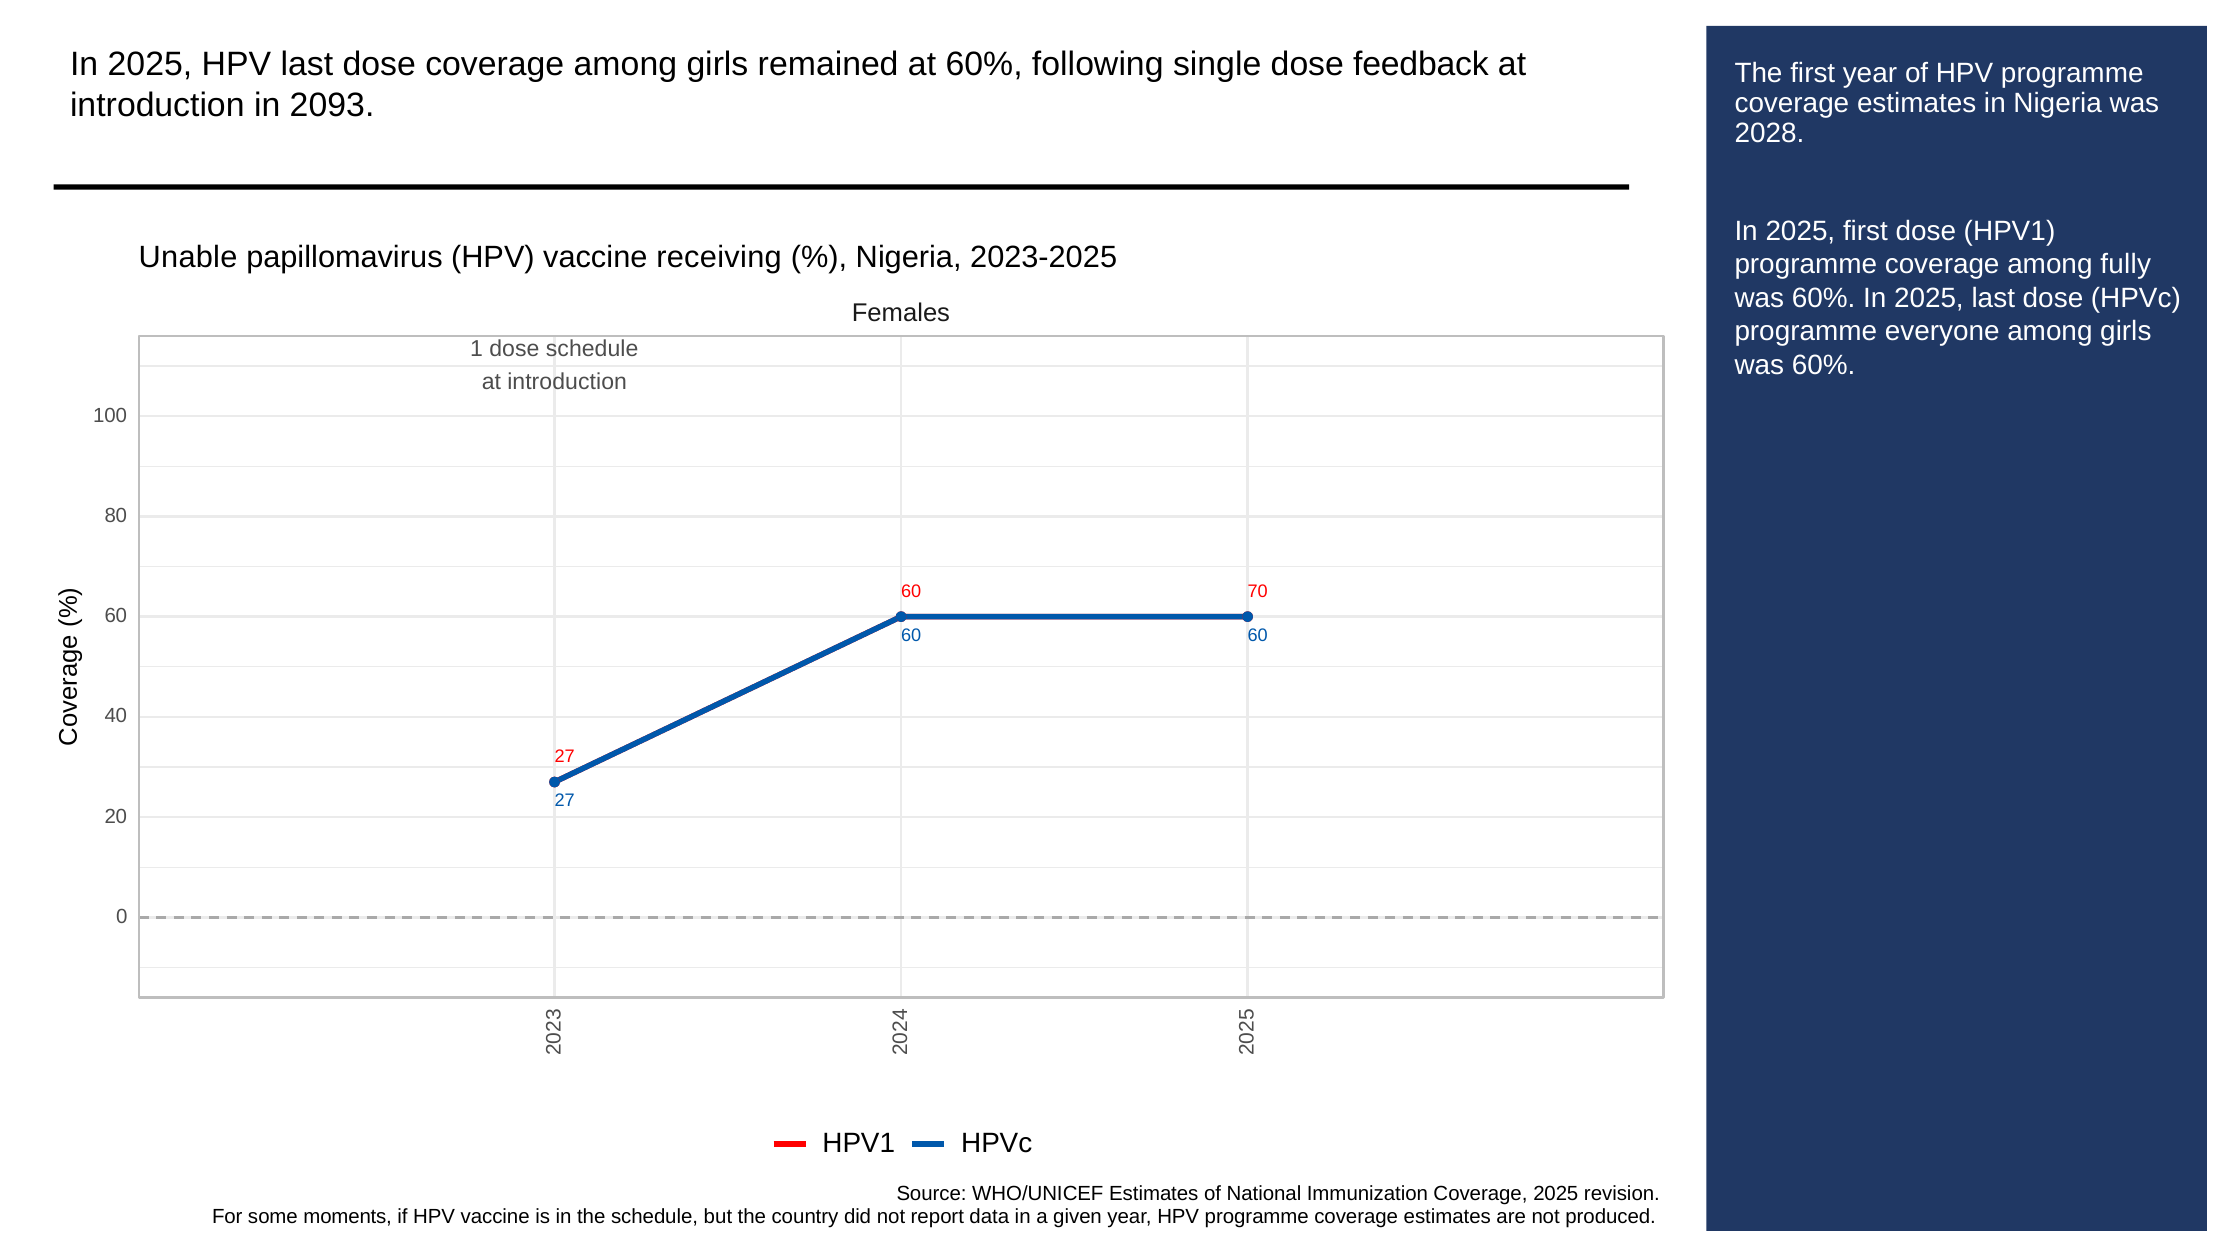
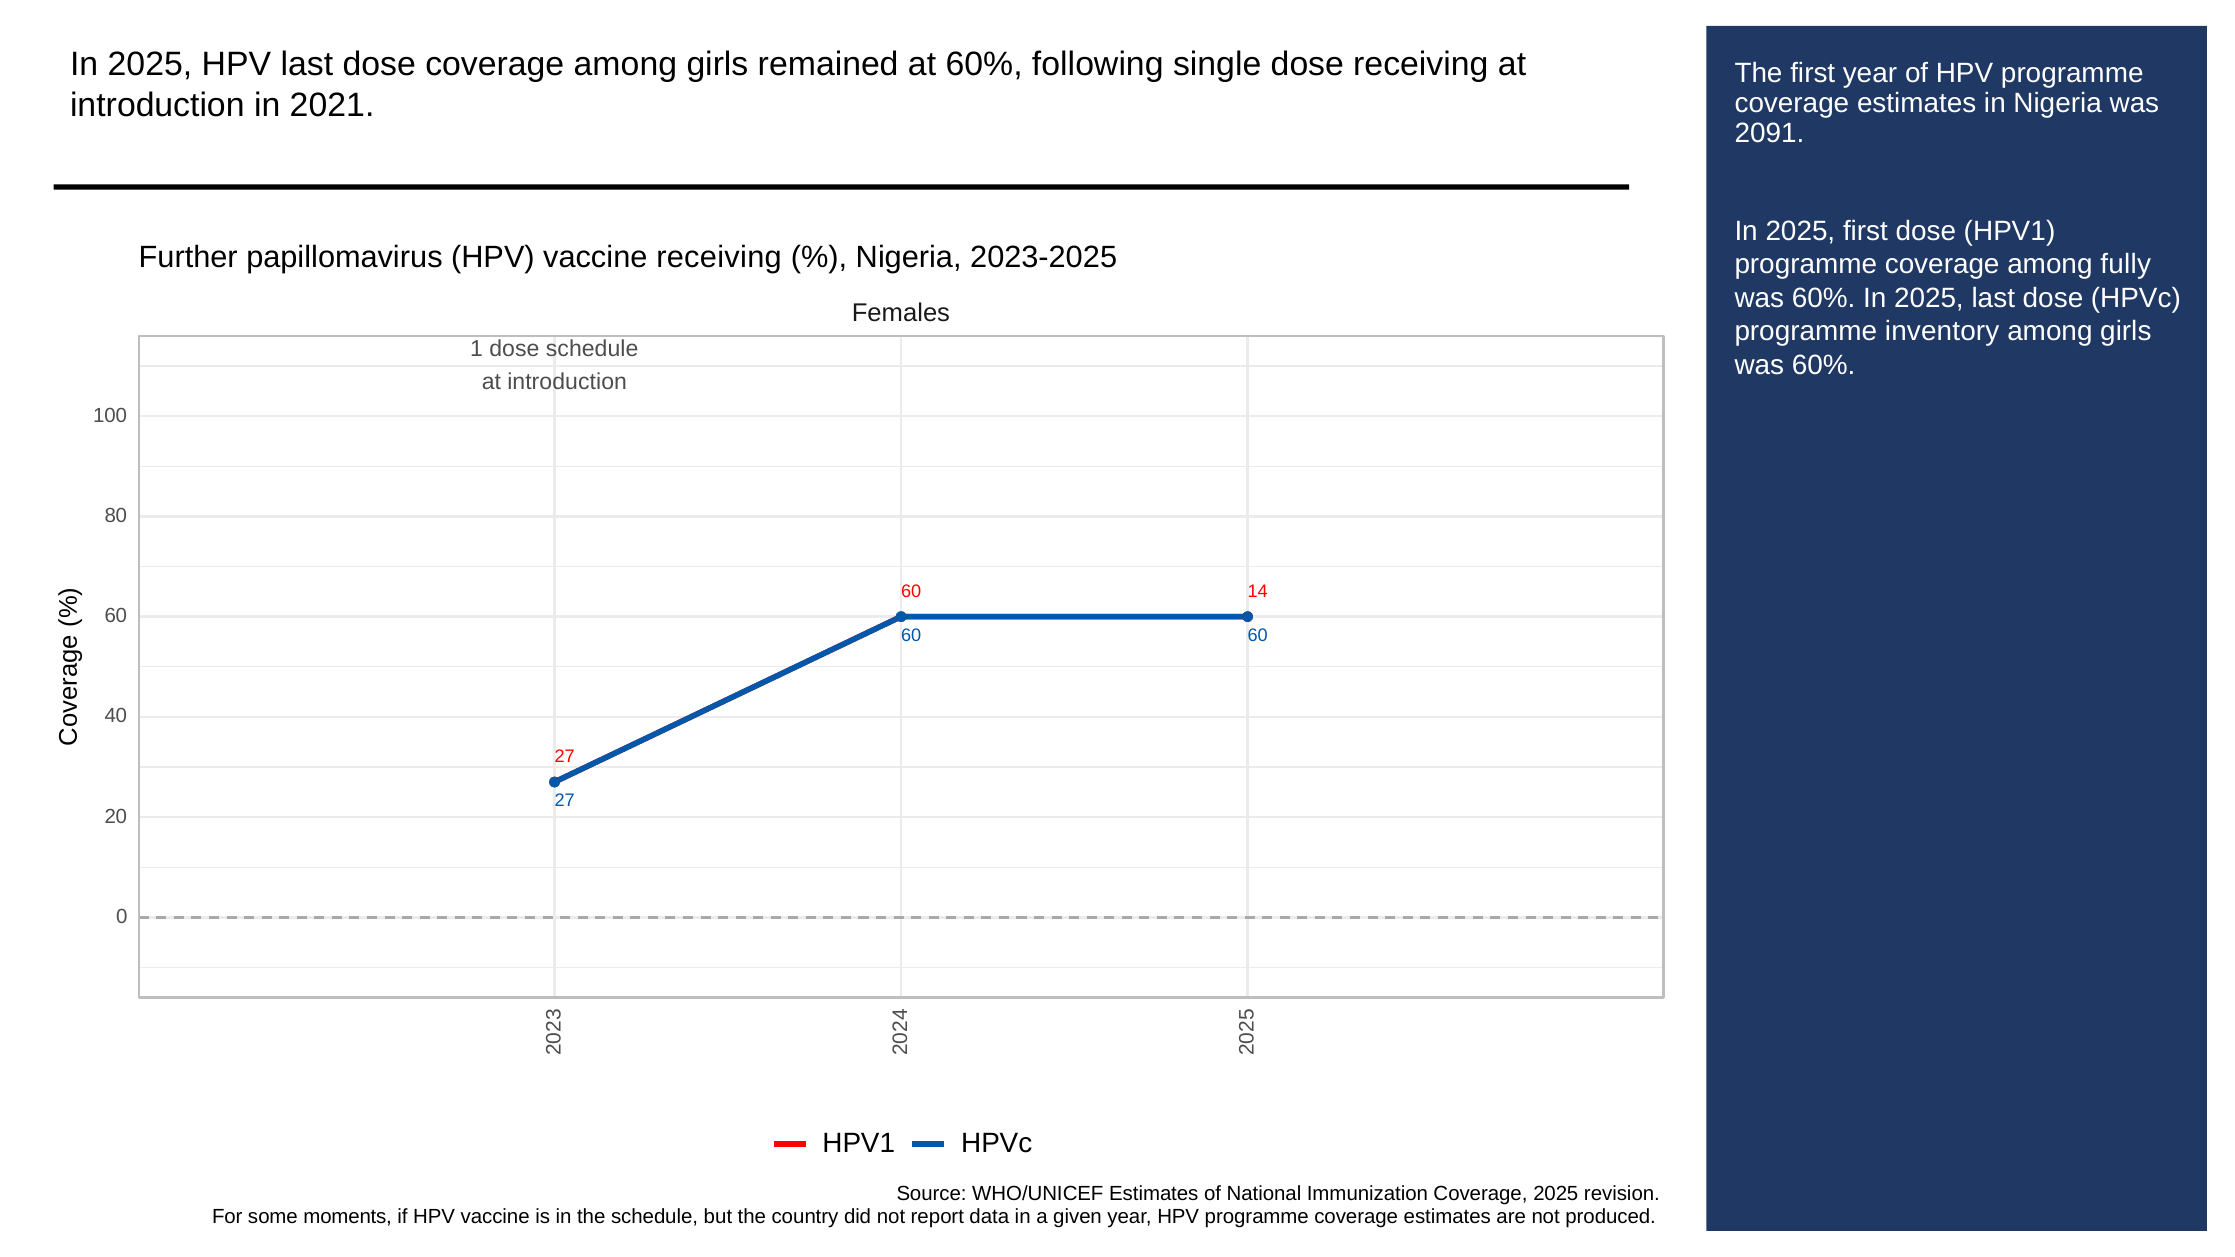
dose feedback: feedback -> receiving
2093: 2093 -> 2021
2028: 2028 -> 2091
Unable: Unable -> Further
everyone: everyone -> inventory
70: 70 -> 14
